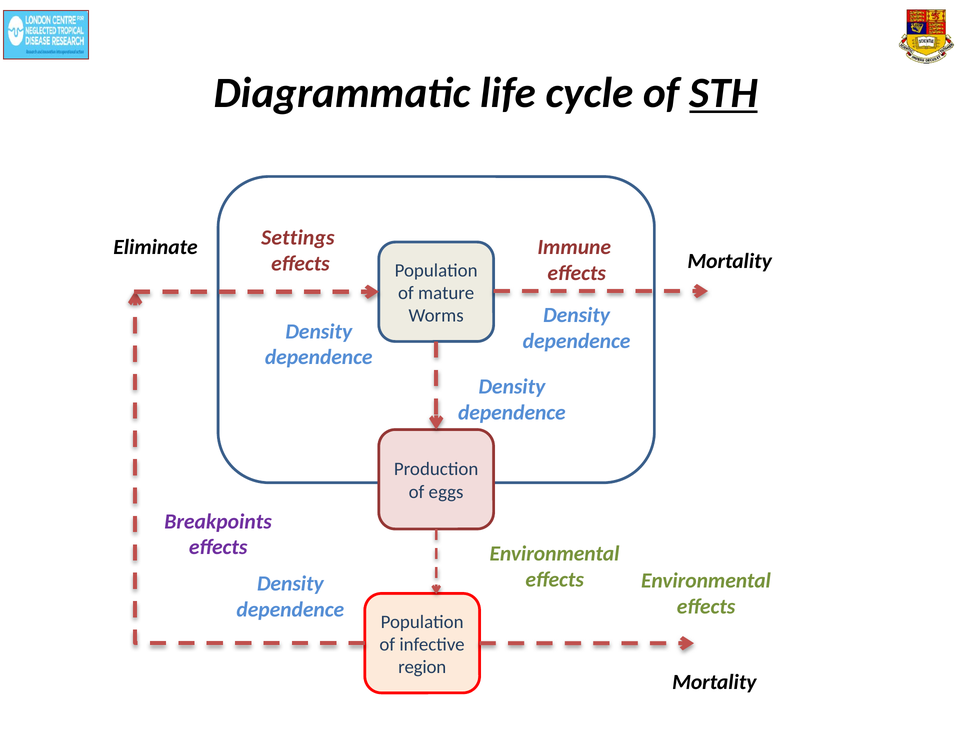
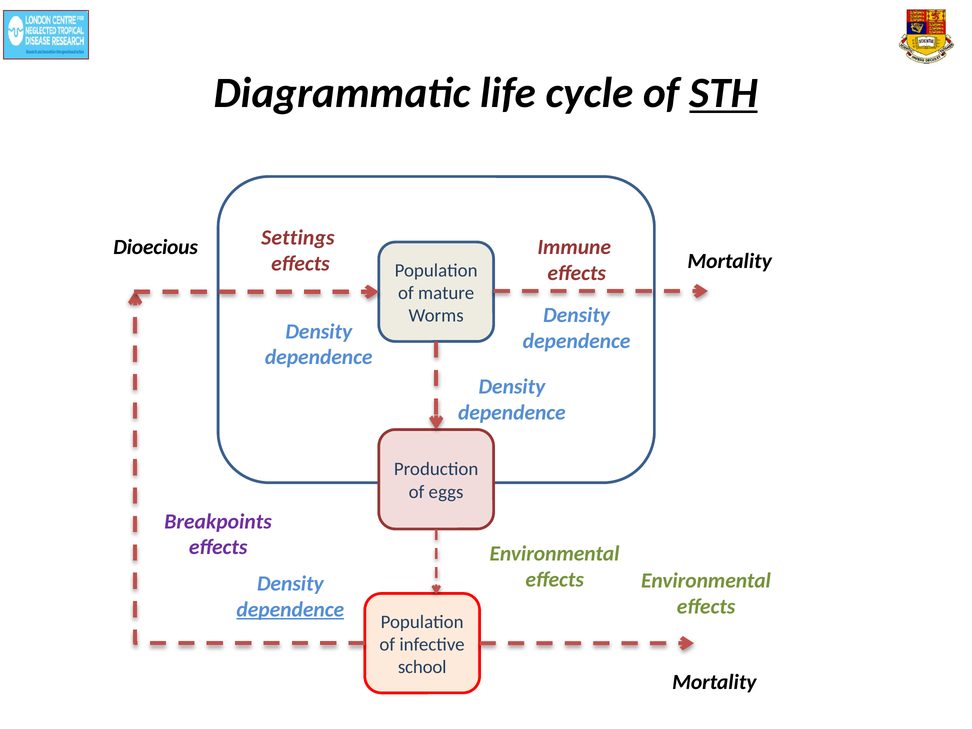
Eliminate: Eliminate -> Dioecious
dependence at (290, 610) underline: none -> present
region: region -> school
